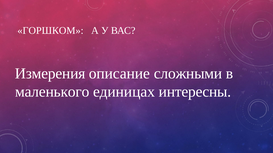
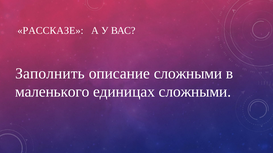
ГОРШКОМ: ГОРШКОМ -> РАССКАЗЕ
Измерения: Измерения -> Заполнить
единицах интересны: интересны -> сложными
